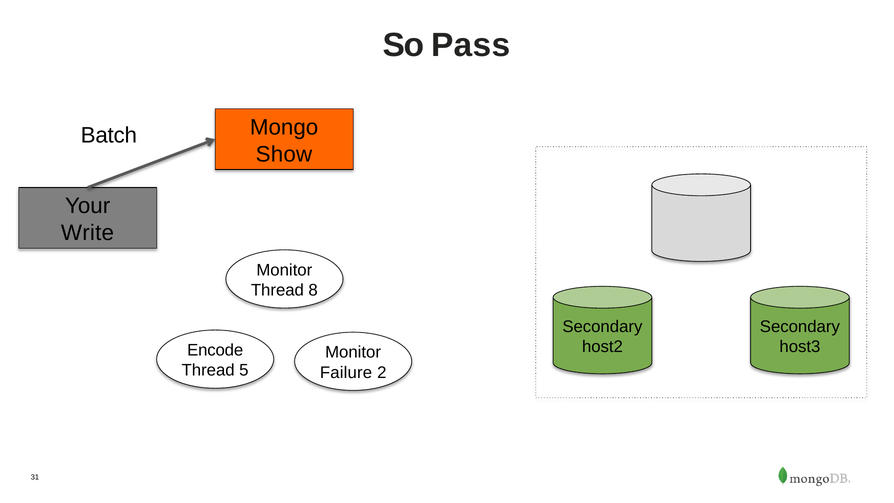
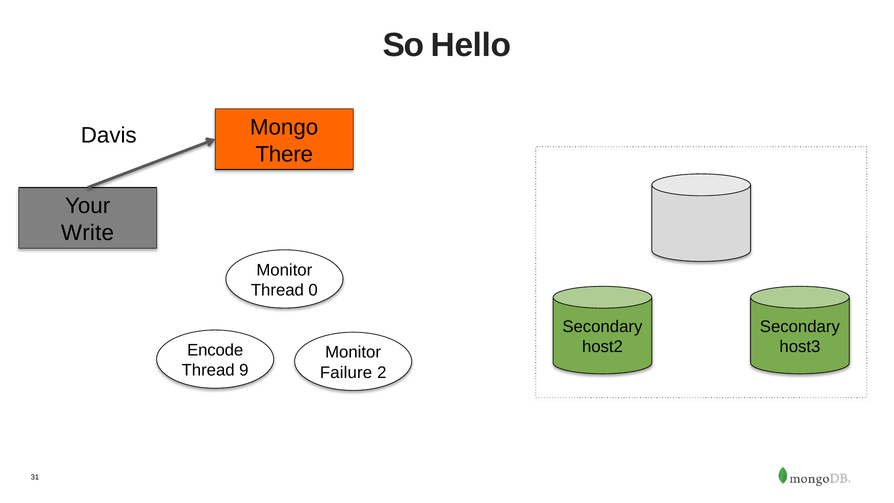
Pass: Pass -> Hello
Batch: Batch -> Davis
Show: Show -> There
8: 8 -> 0
5: 5 -> 9
